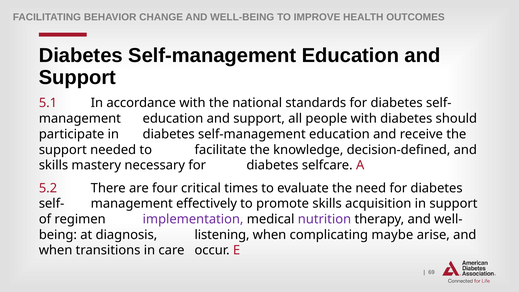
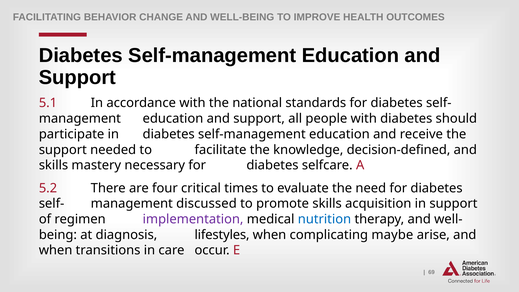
effectively: effectively -> discussed
nutrition colour: purple -> blue
listening: listening -> lifestyles
